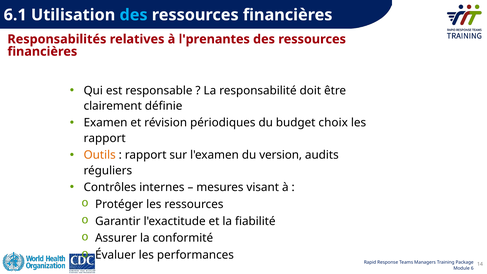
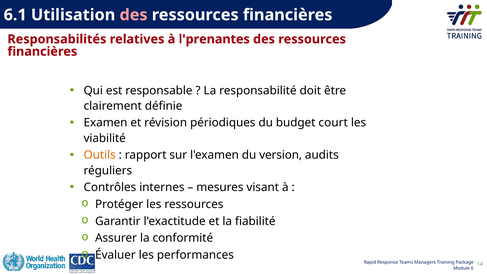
des at (134, 15) colour: light blue -> pink
choix: choix -> court
rapport at (105, 138): rapport -> viabilité
